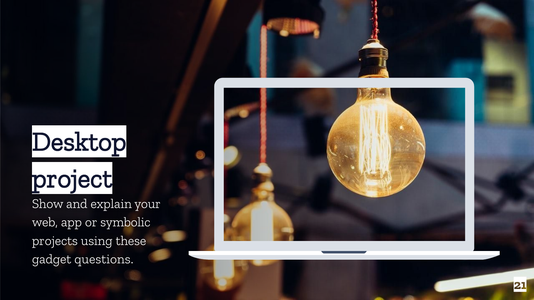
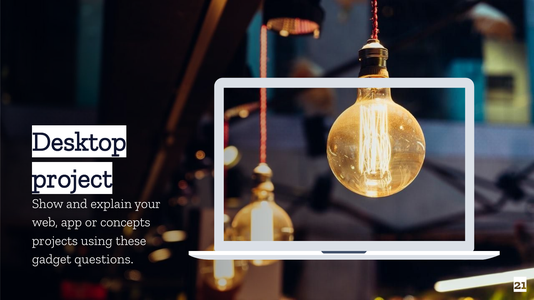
symbolic: symbolic -> concepts
